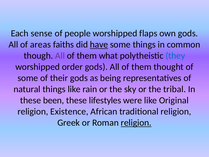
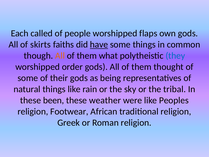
sense: sense -> called
areas: areas -> skirts
All at (60, 56) colour: purple -> orange
lifestyles: lifestyles -> weather
Original: Original -> Peoples
Existence: Existence -> Footwear
religion at (136, 123) underline: present -> none
